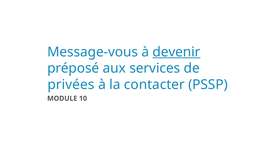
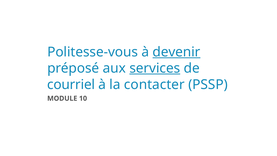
Message-vous: Message-vous -> Politesse-vous
services underline: none -> present
privées: privées -> courriel
